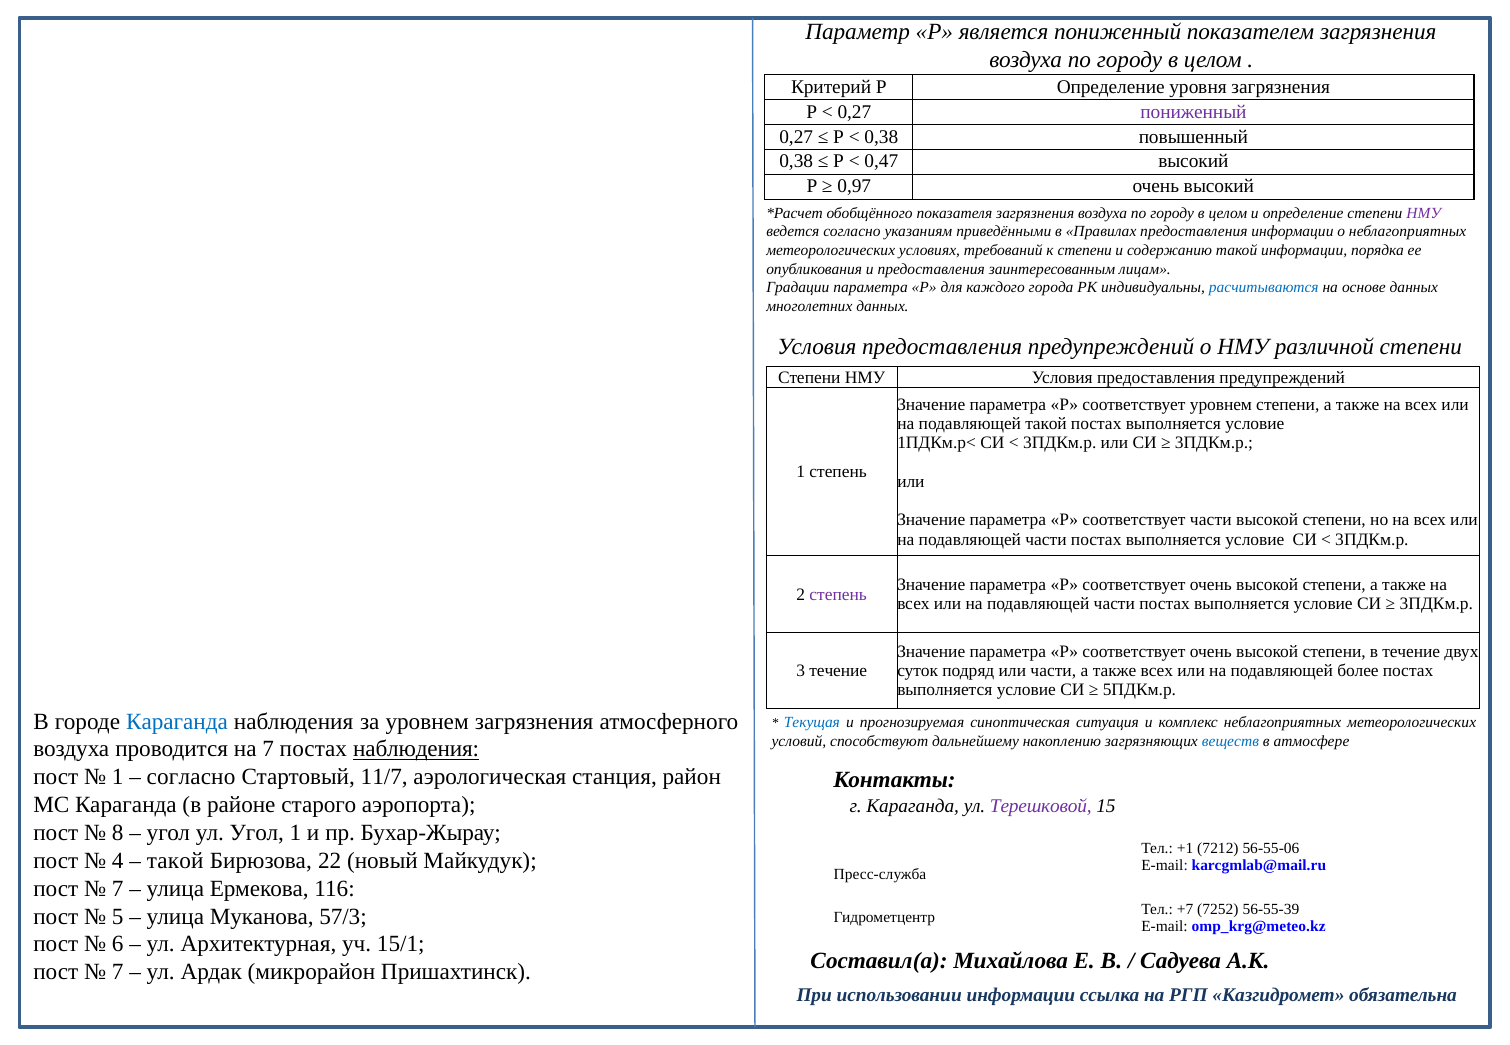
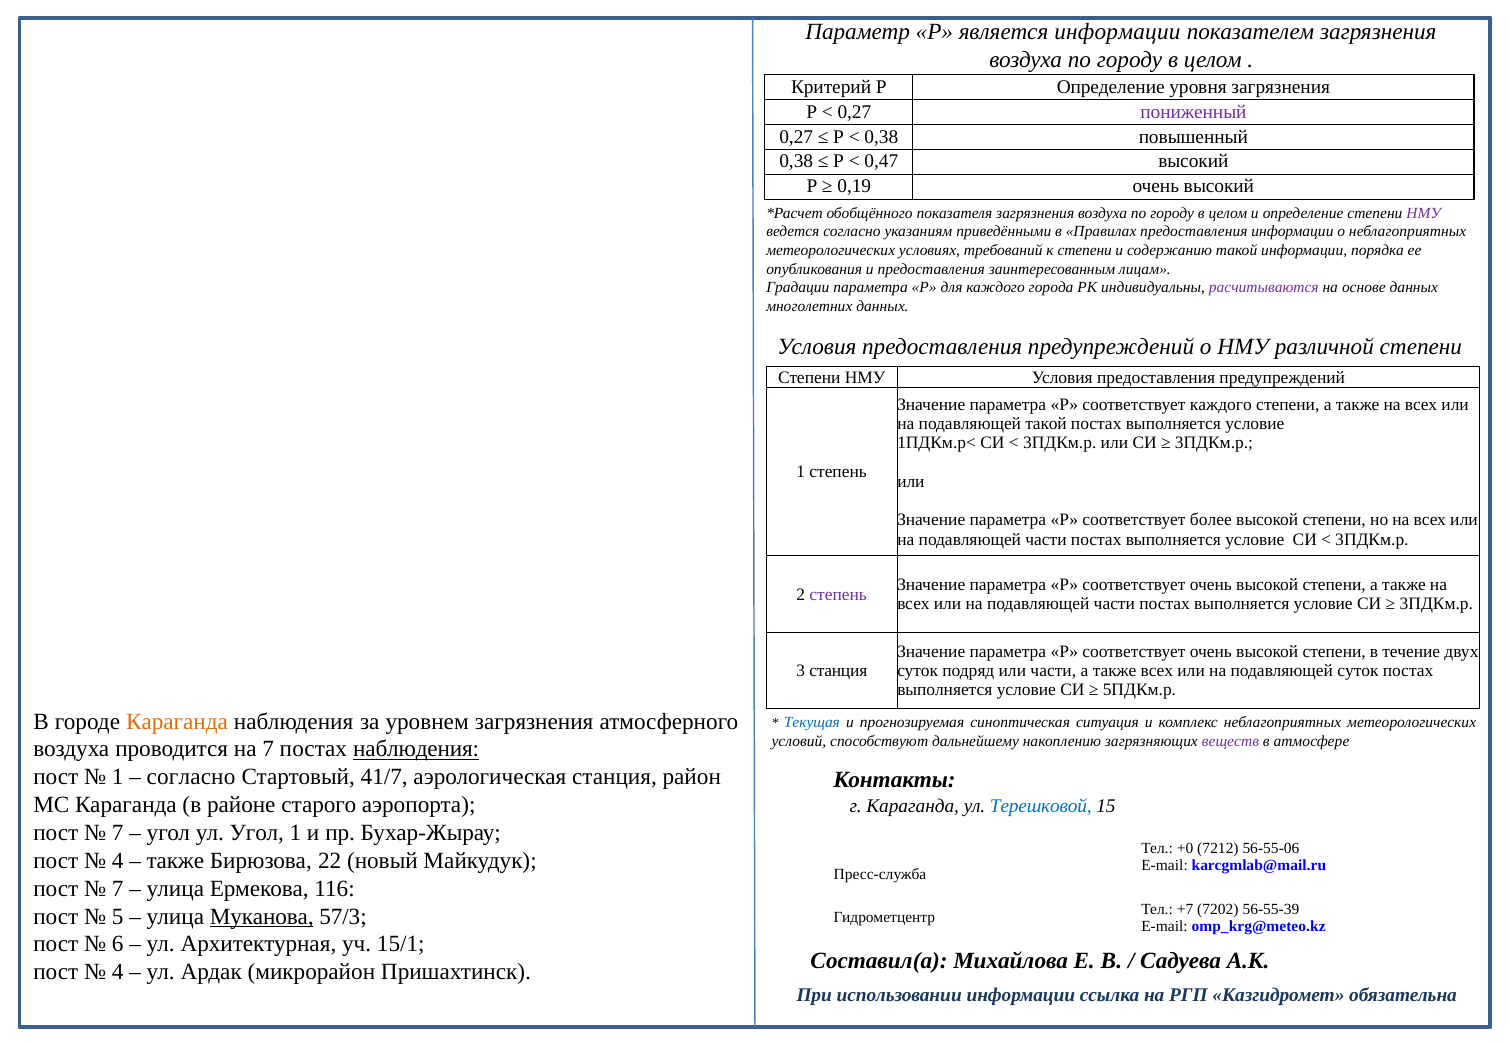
является пониженный: пониженный -> информации
0,97: 0,97 -> 0,19
расчитываются colour: blue -> purple
соответствует уровнем: уровнем -> каждого
соответствует части: части -> более
3 течение: течение -> станция
подавляющей более: более -> суток
Караганда at (177, 722) colour: blue -> orange
веществ colour: blue -> purple
11/7: 11/7 -> 41/7
Терешковой colour: purple -> blue
8 at (118, 833): 8 -> 7
+1: +1 -> +0
такой at (175, 861): такой -> также
7252: 7252 -> 7202
Муканова underline: none -> present
7 at (118, 973): 7 -> 4
